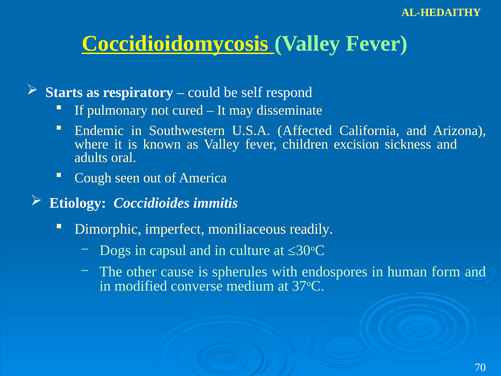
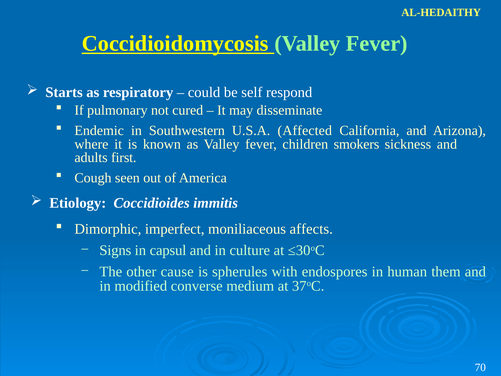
excision: excision -> smokers
oral: oral -> first
readily: readily -> affects
Dogs: Dogs -> Signs
form: form -> them
